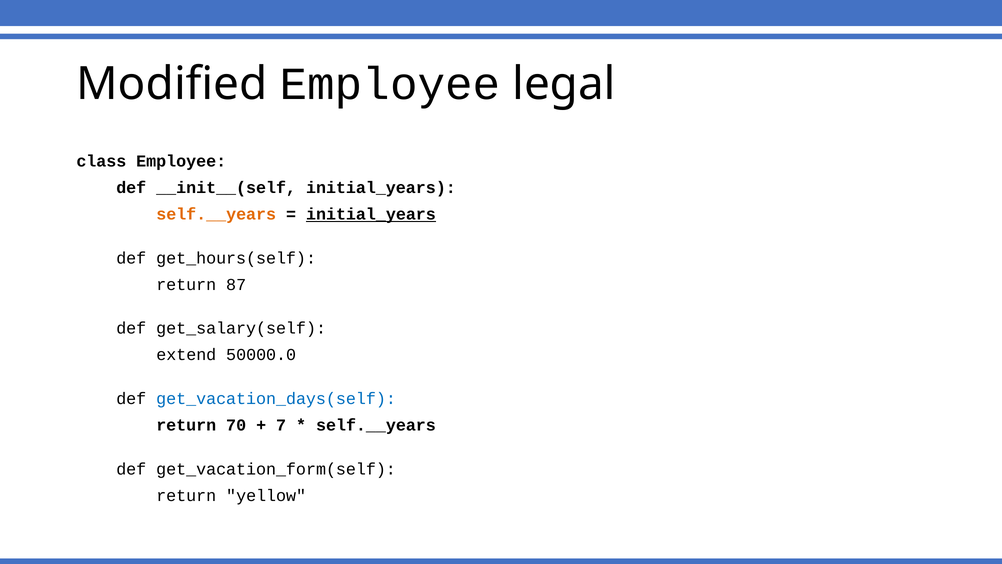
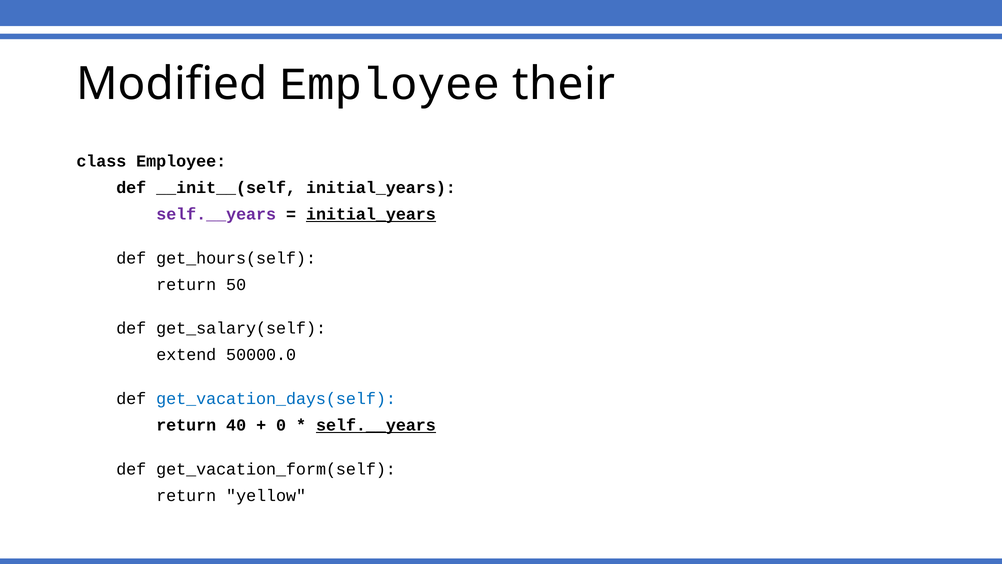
legal: legal -> their
self.__years at (216, 214) colour: orange -> purple
87: 87 -> 50
70: 70 -> 40
7: 7 -> 0
self.__years at (376, 425) underline: none -> present
